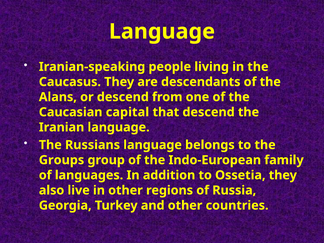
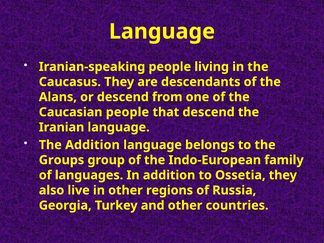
Caucasian capital: capital -> people
The Russians: Russians -> Addition
